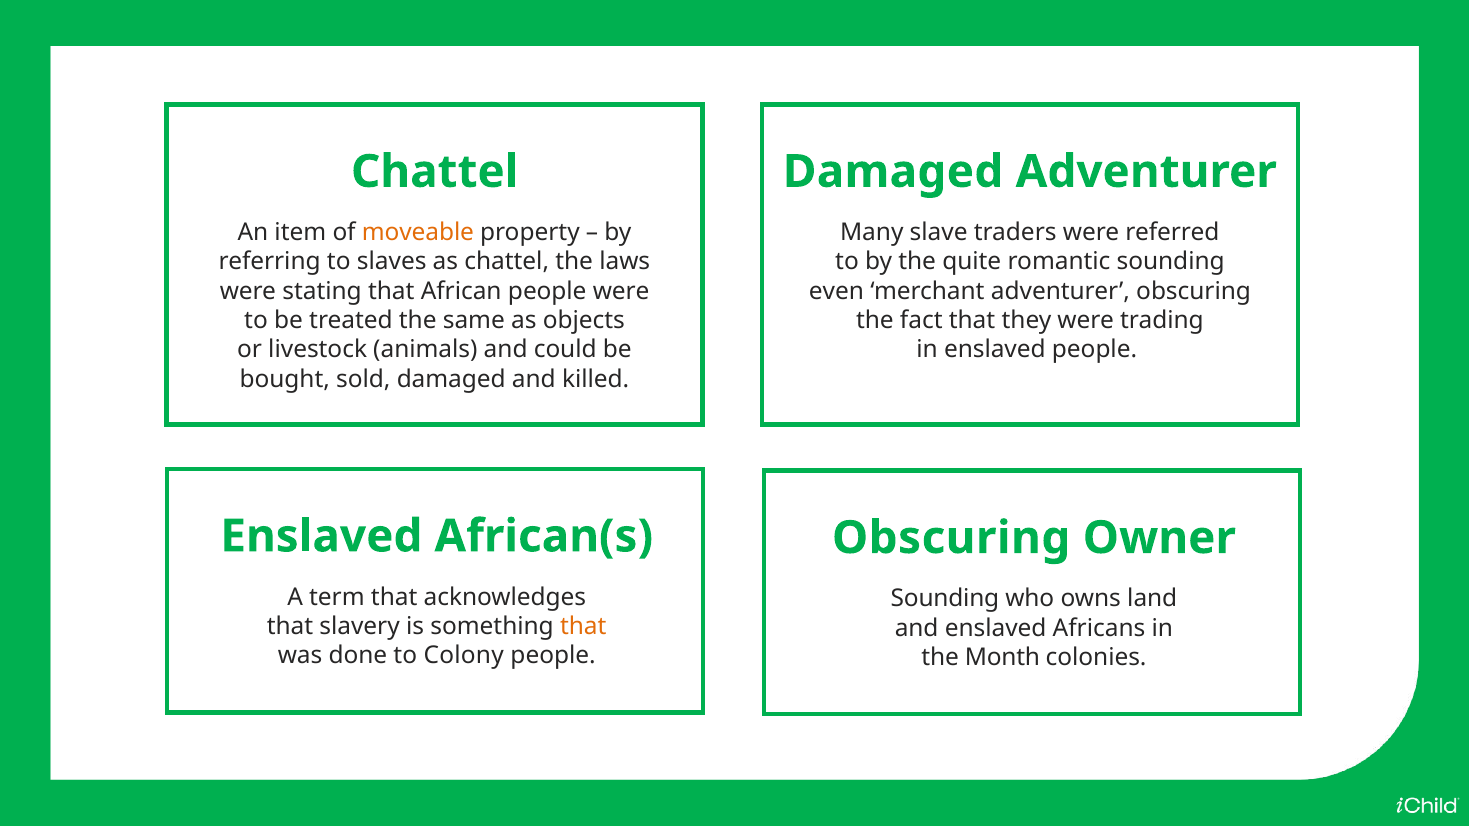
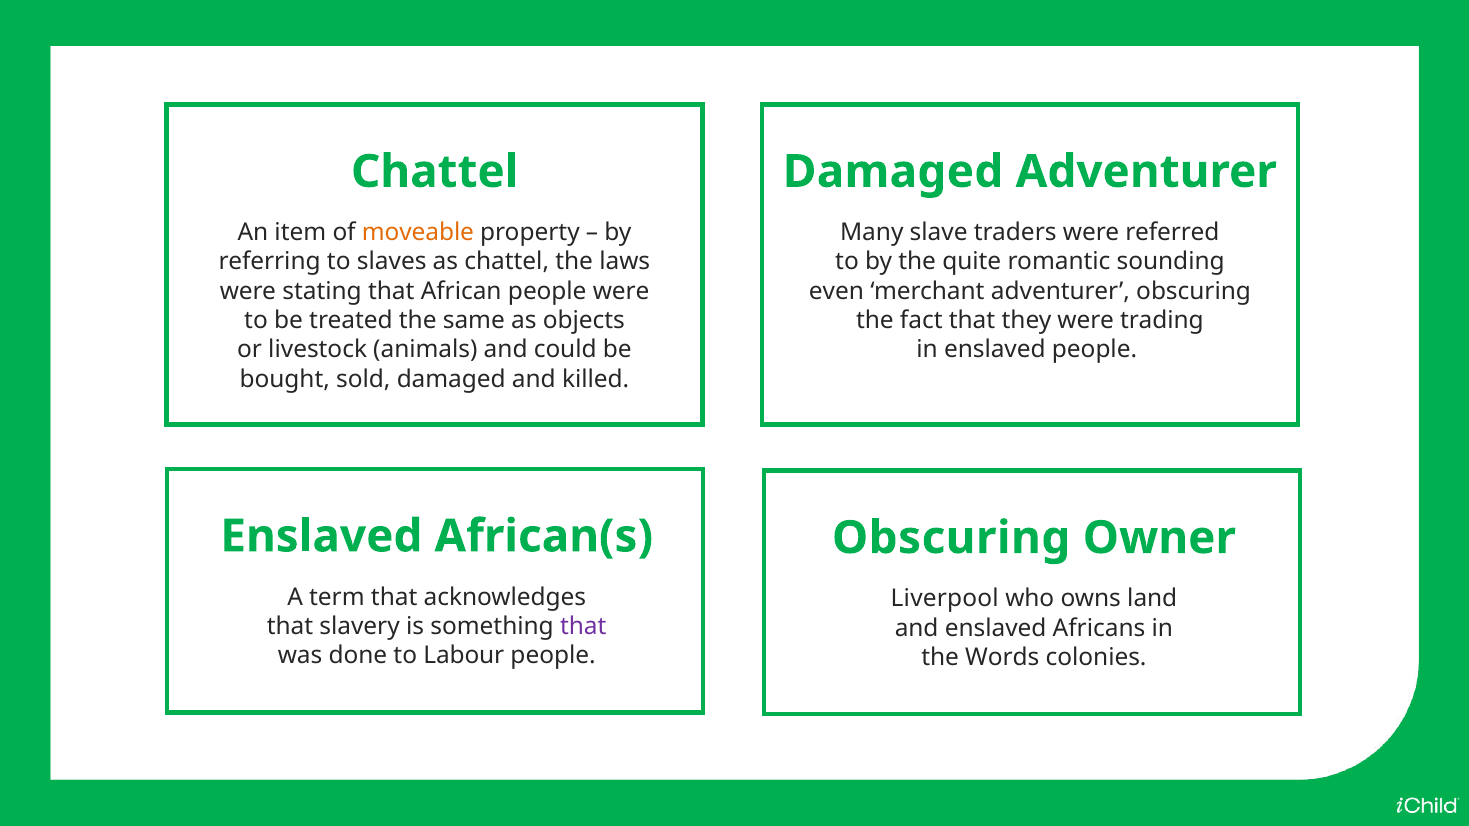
Sounding at (945, 599): Sounding -> Liverpool
that at (583, 627) colour: orange -> purple
Colony: Colony -> Labour
Month: Month -> Words
